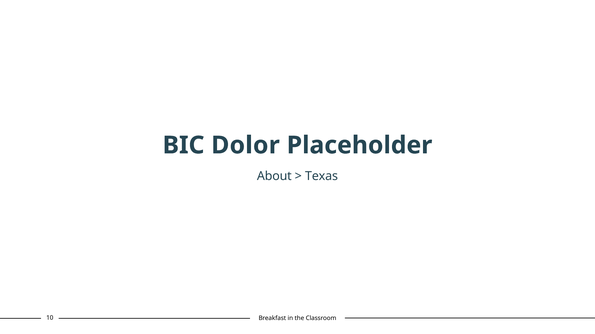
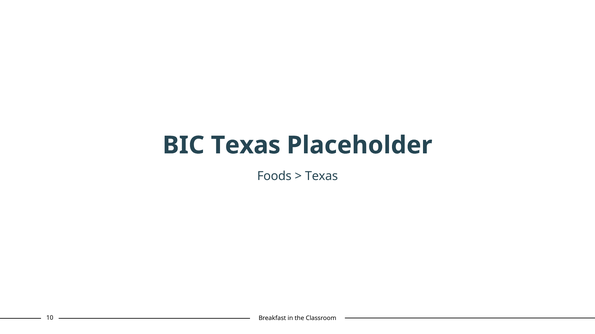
BIC Dolor: Dolor -> Texas
About: About -> Foods
